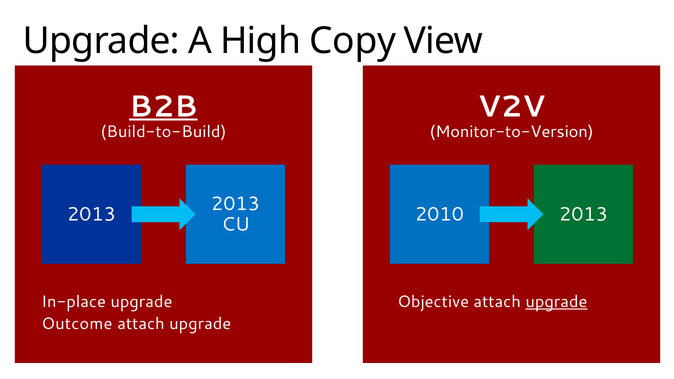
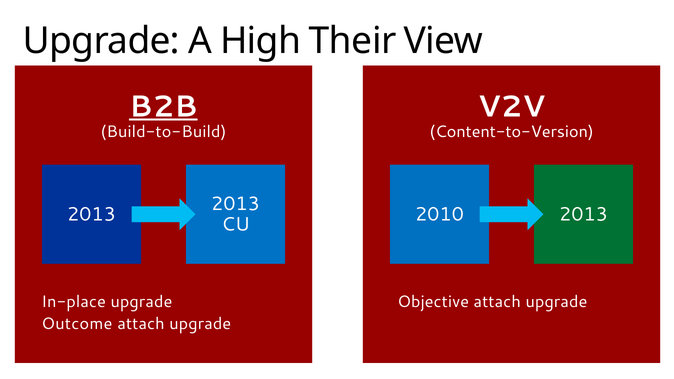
Copy: Copy -> Their
Monitor-to-Version: Monitor-to-Version -> Content-to-Version
upgrade at (556, 302) underline: present -> none
